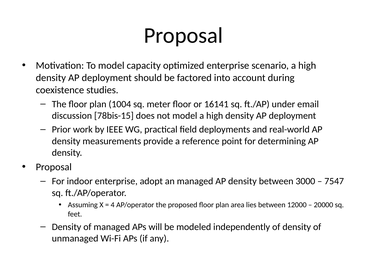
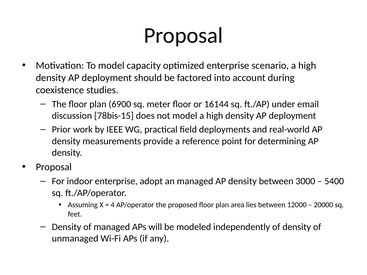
1004: 1004 -> 6900
16141: 16141 -> 16144
7547: 7547 -> 5400
